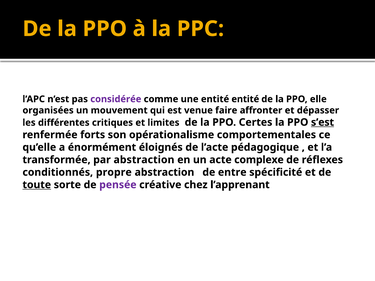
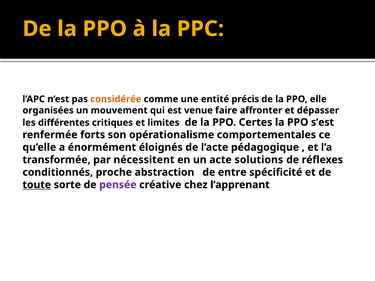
considérée colour: purple -> orange
entité entité: entité -> précis
s’est underline: present -> none
par abstraction: abstraction -> nécessitent
complexe: complexe -> solutions
propre: propre -> proche
